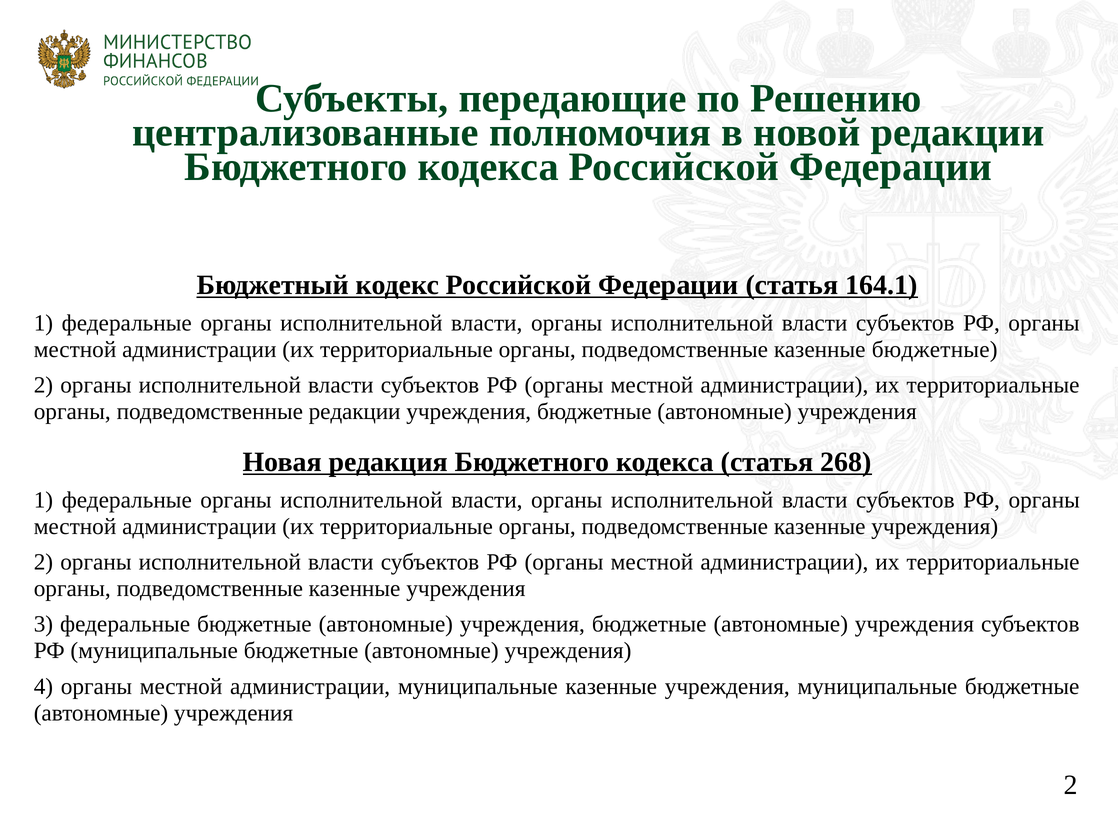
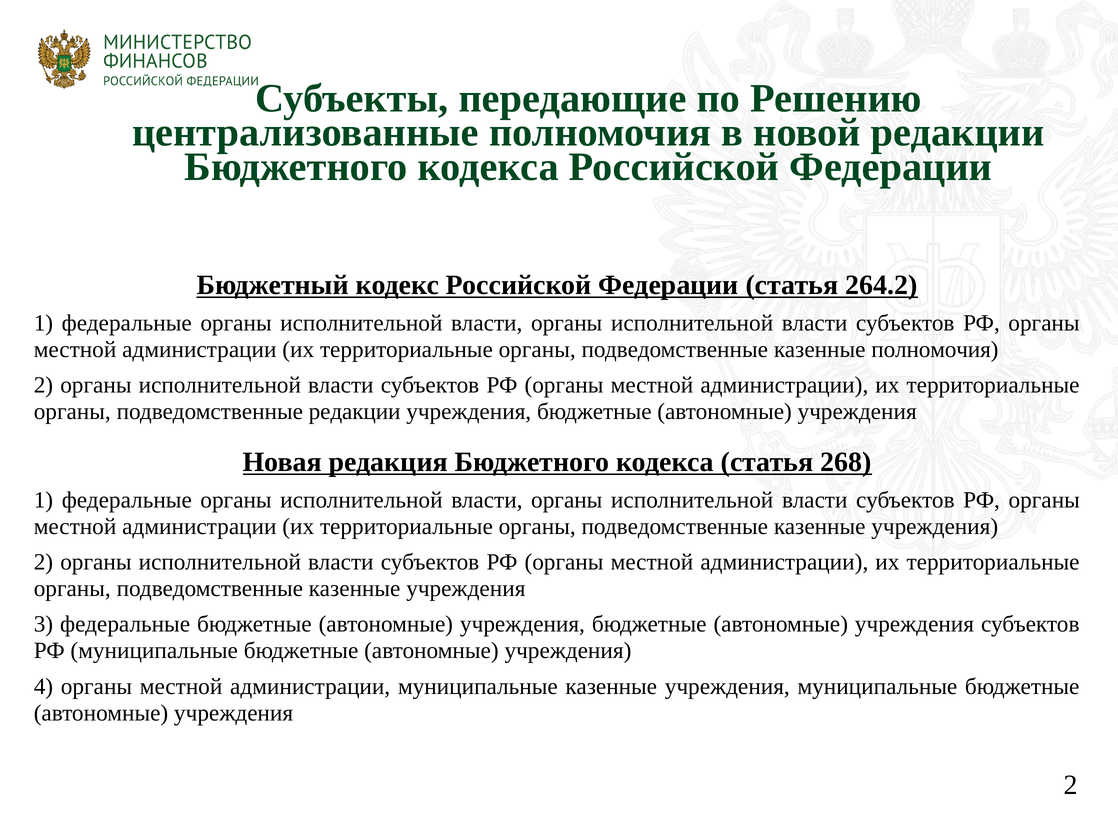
164.1: 164.1 -> 264.2
казенные бюджетные: бюджетные -> полномочия
